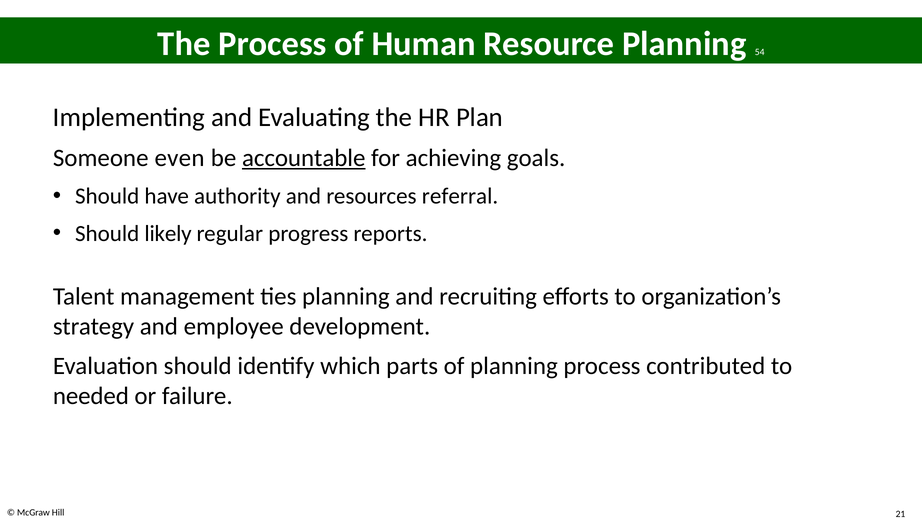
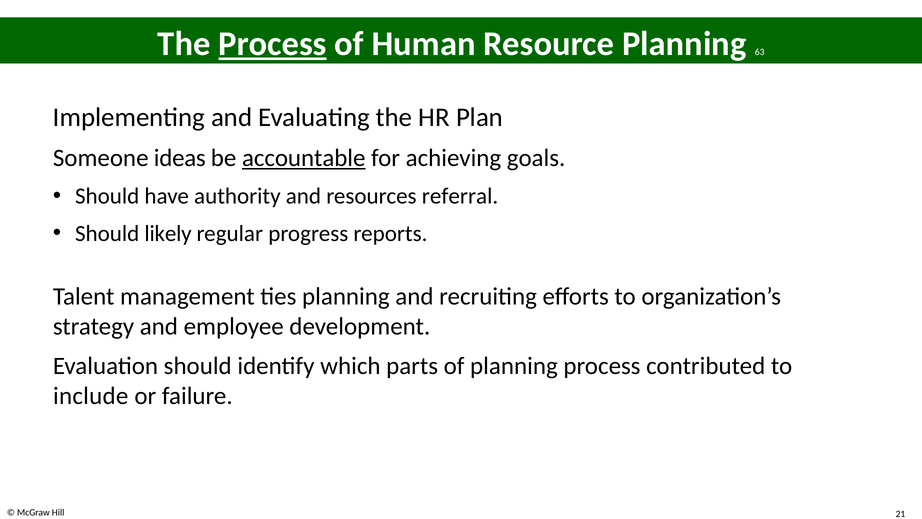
Process at (272, 44) underline: none -> present
54: 54 -> 63
even: even -> ideas
needed: needed -> include
